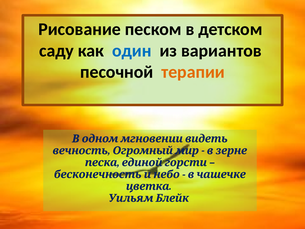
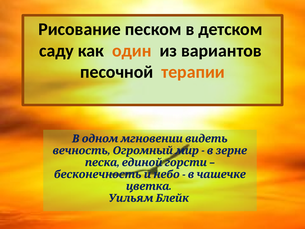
один colour: blue -> orange
